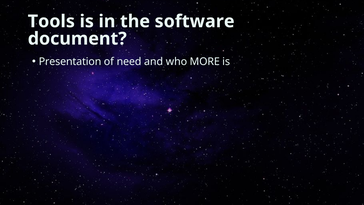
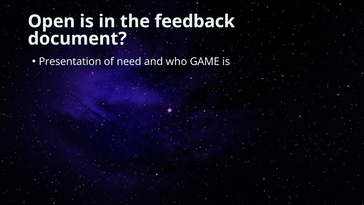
Tools: Tools -> Open
software: software -> feedback
MORE: MORE -> GAME
